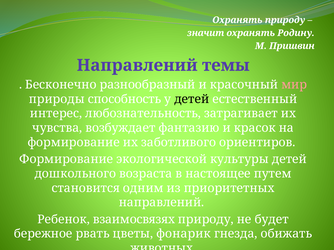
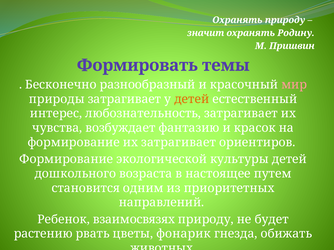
Направлений at (137, 65): Направлений -> Формировать
природы способность: способность -> затрагивает
детей at (192, 99) colour: black -> orange
их заботливого: заботливого -> затрагивает
бережное: бережное -> растению
